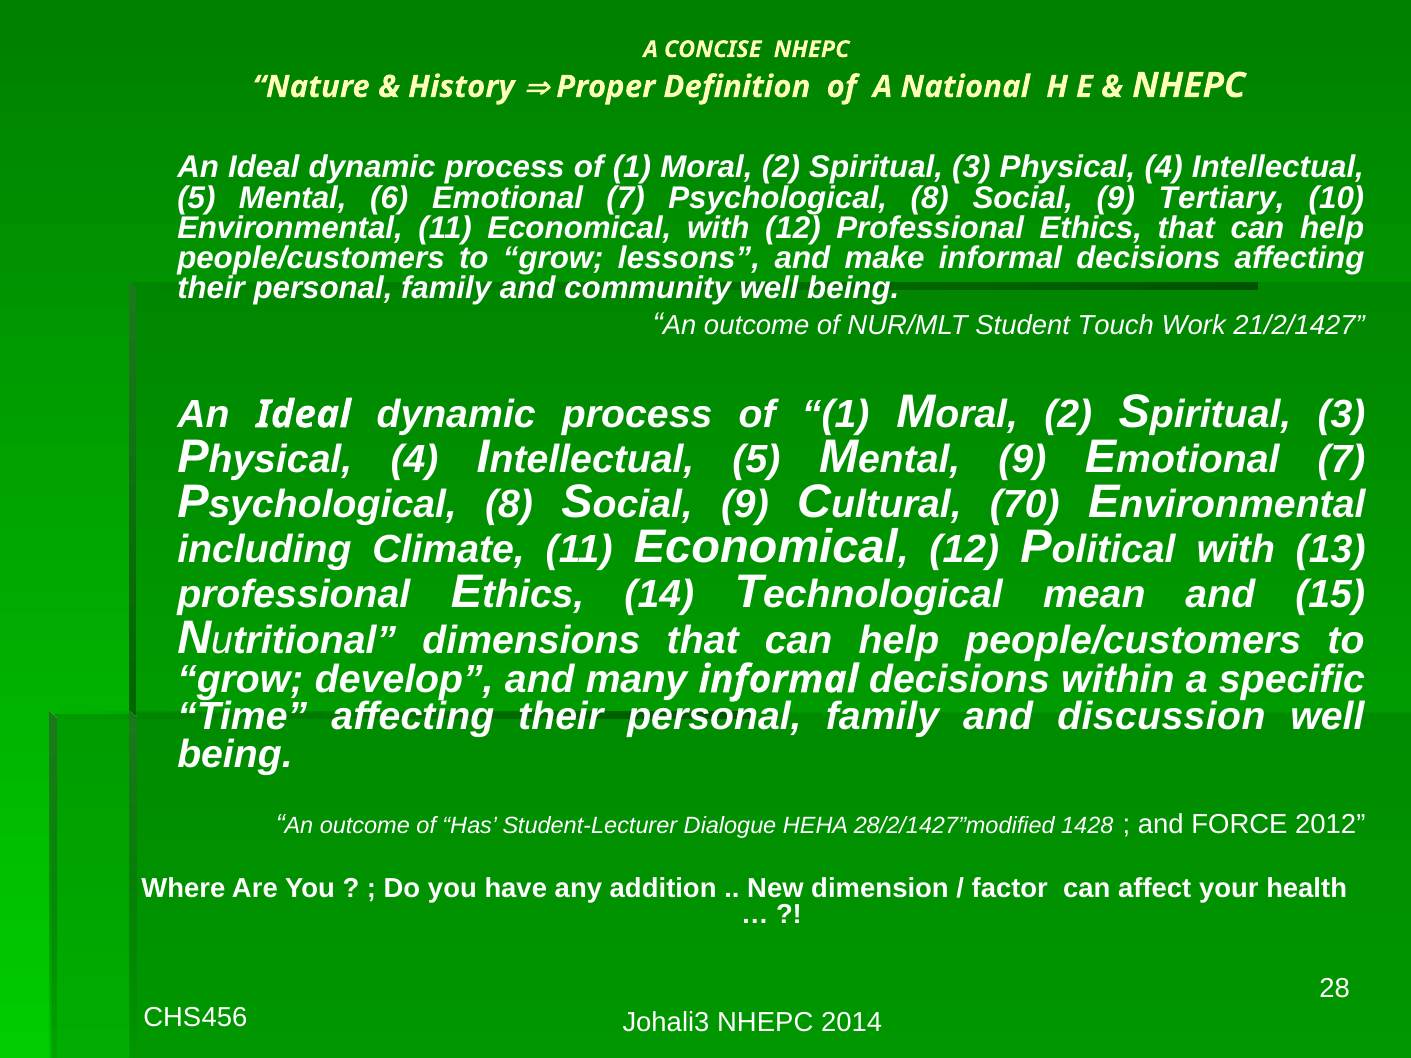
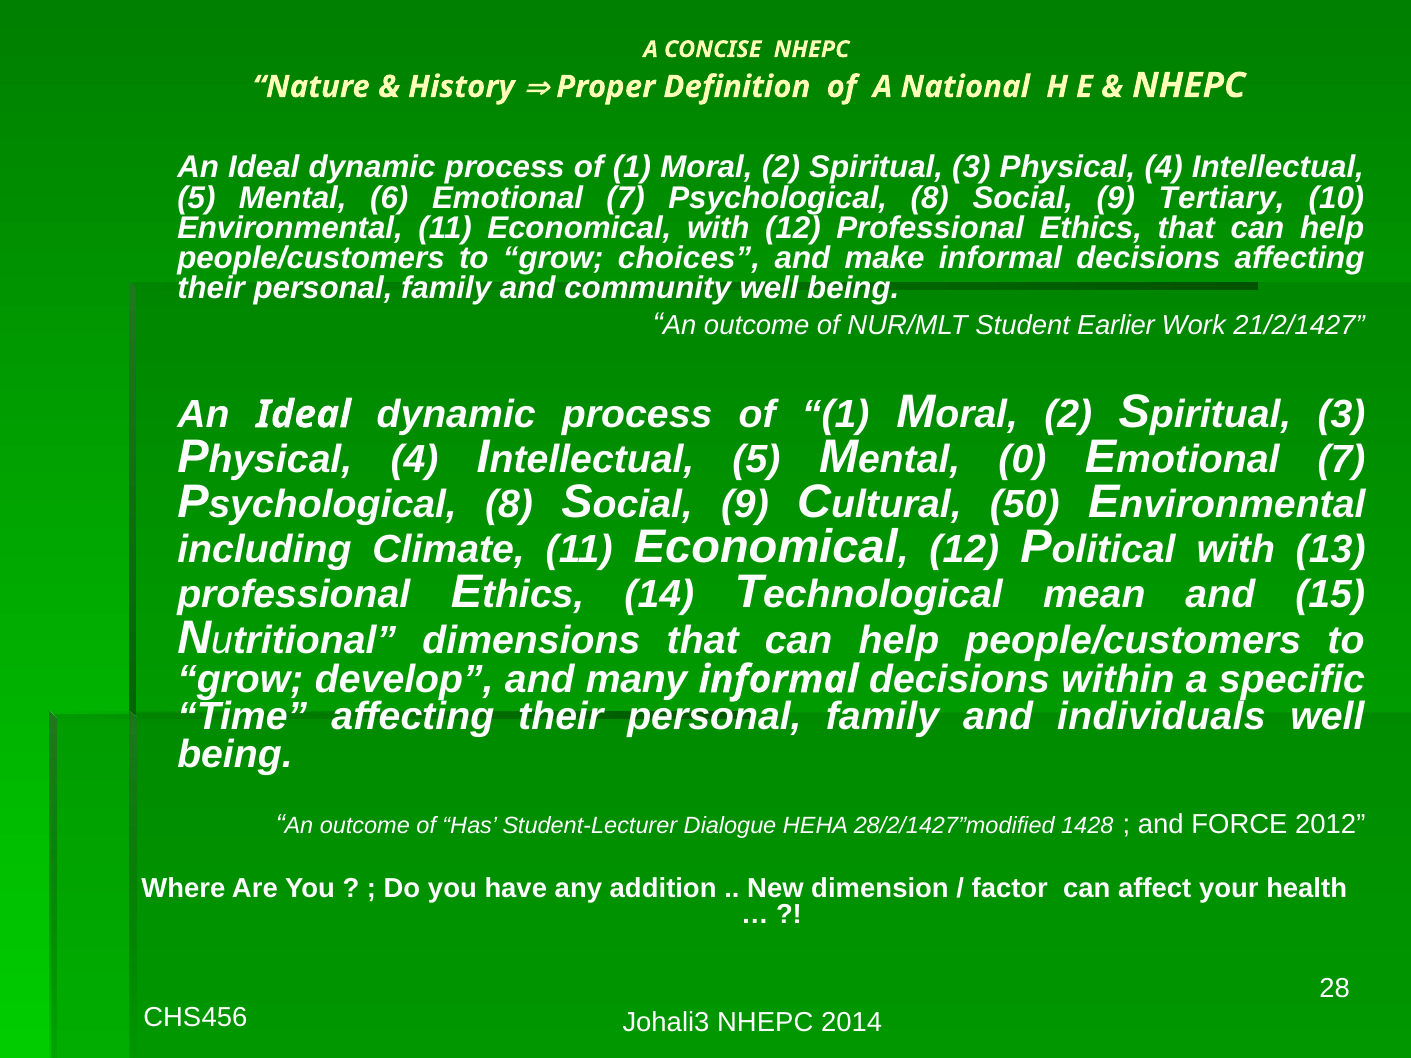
lessons: lessons -> choices
Touch: Touch -> Earlier
9 at (1022, 460): 9 -> 0
70: 70 -> 50
discussion: discussion -> individuals
